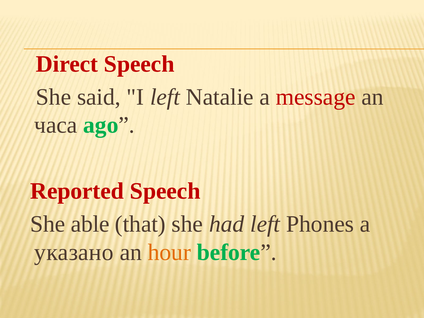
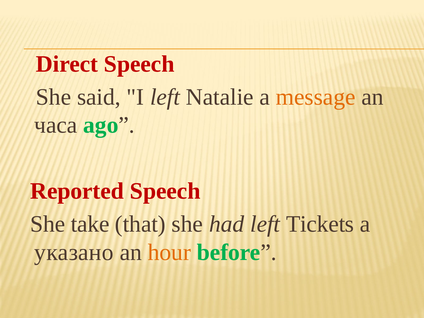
message colour: red -> orange
able: able -> take
Phones: Phones -> Tickets
